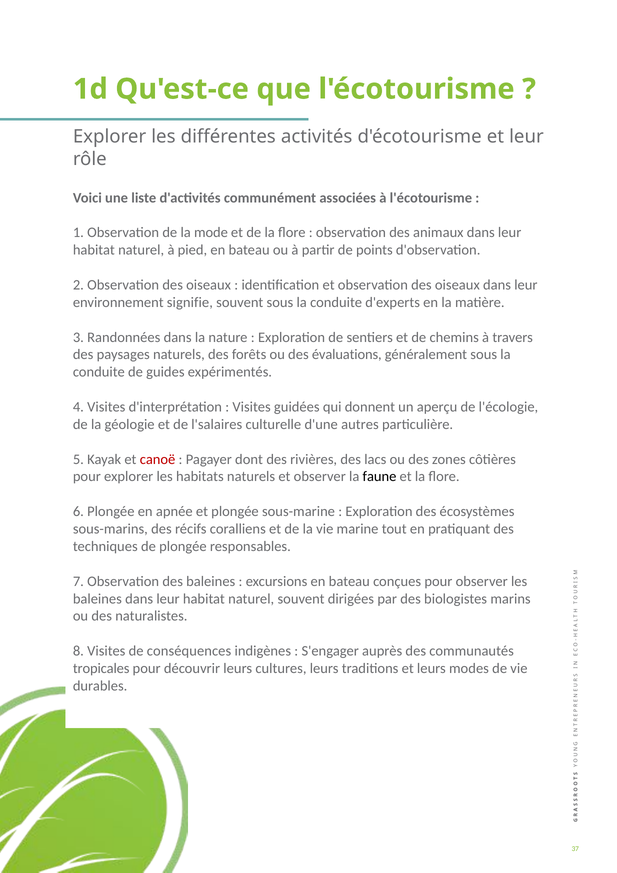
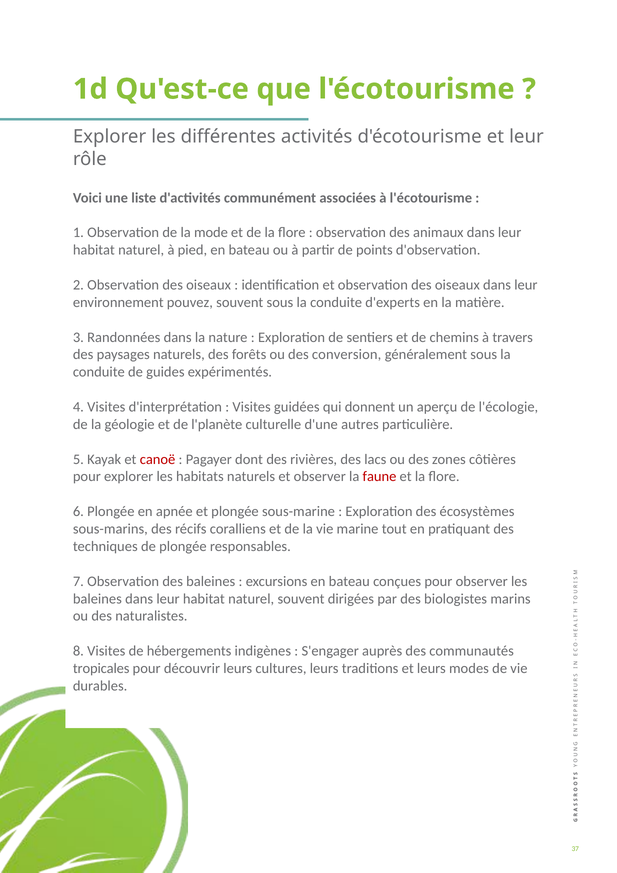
signifie: signifie -> pouvez
évaluations: évaluations -> conversion
l'salaires: l'salaires -> l'planète
faune colour: black -> red
conséquences: conséquences -> hébergements
